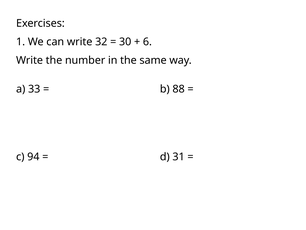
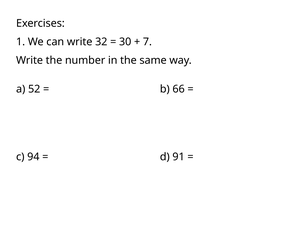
6: 6 -> 7
33: 33 -> 52
88: 88 -> 66
31: 31 -> 91
